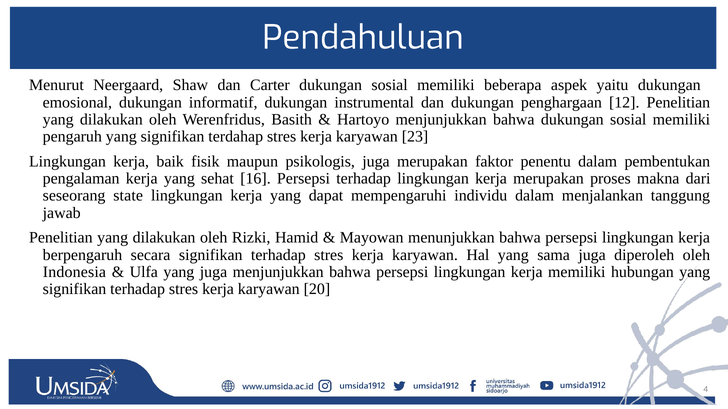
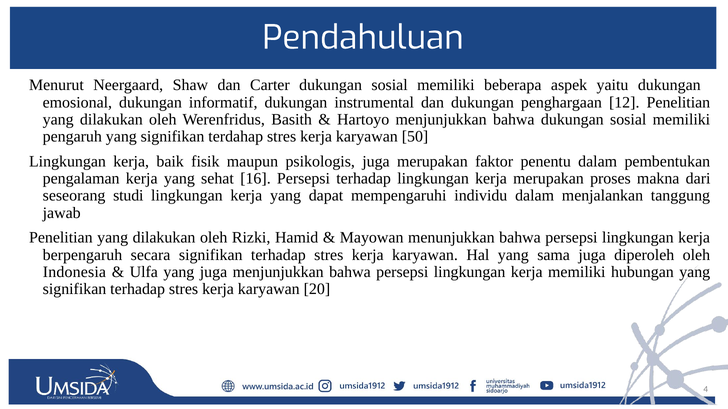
23: 23 -> 50
state: state -> studi
